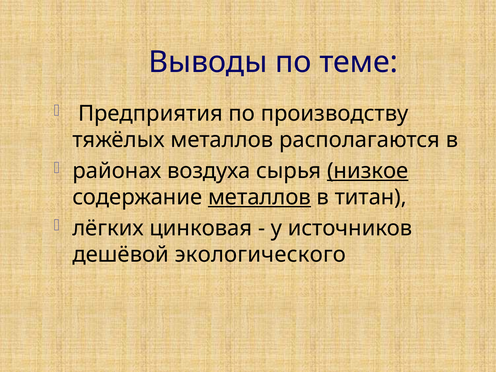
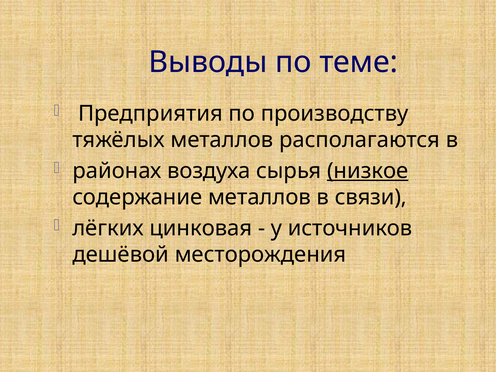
металлов at (260, 197) underline: present -> none
титан: титан -> связи
экологического: экологического -> месторождения
